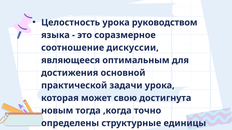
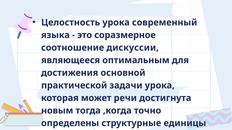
руководством: руководством -> современный
свою: свою -> речи
